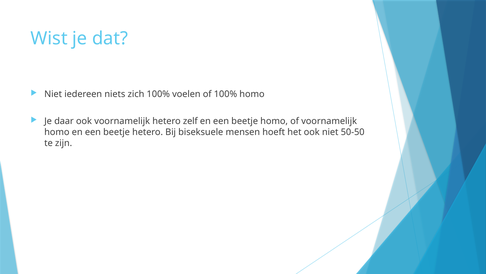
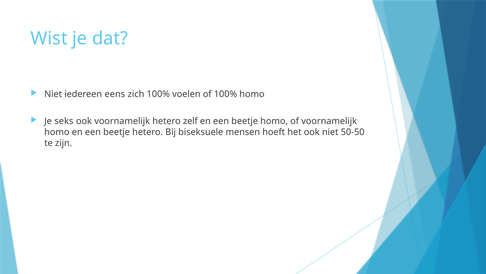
niets: niets -> eens
daar: daar -> seks
